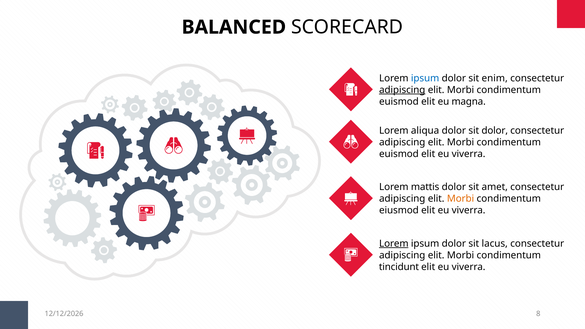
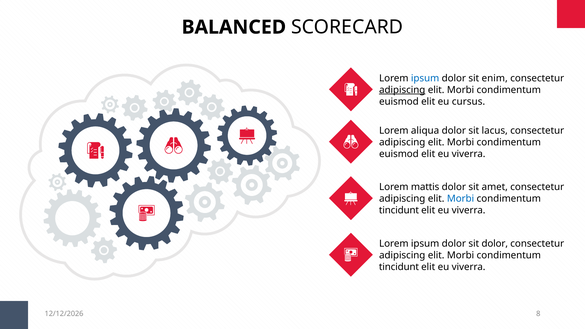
magna: magna -> cursus
sit dolor: dolor -> lacus
Morbi at (461, 199) colour: orange -> blue
eiusmod at (399, 210): eiusmod -> tincidunt
Lorem at (394, 244) underline: present -> none
sit lacus: lacus -> dolor
